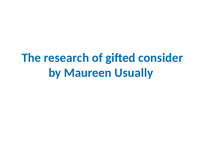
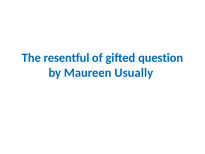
research: research -> resentful
consider: consider -> question
